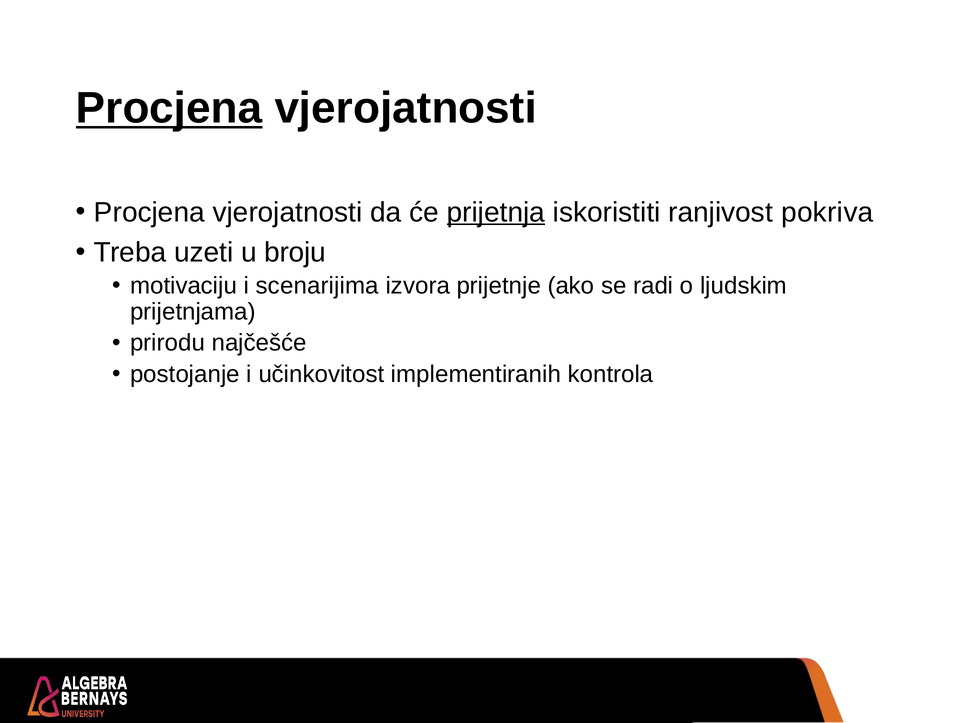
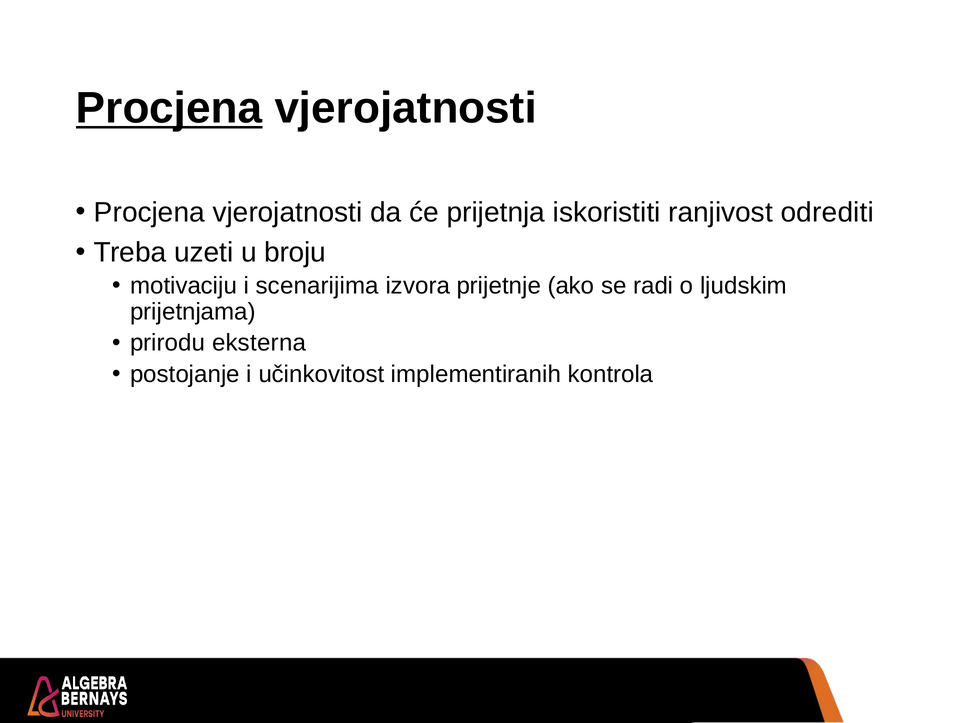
prijetnja underline: present -> none
pokriva: pokriva -> odrediti
najčešće: najčešće -> eksterna
